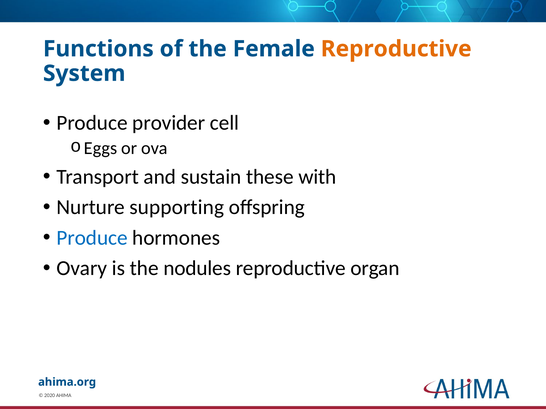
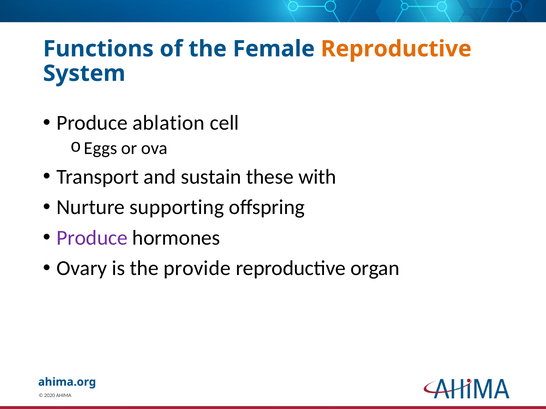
provider: provider -> ablation
Produce at (92, 238) colour: blue -> purple
nodules: nodules -> provide
